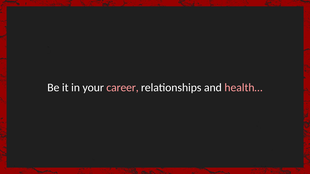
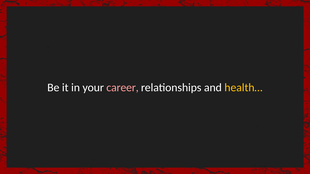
health… colour: pink -> yellow
